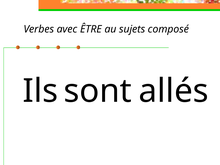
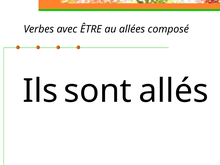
sujets: sujets -> allées
